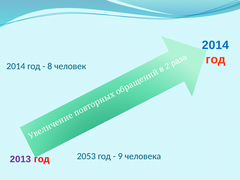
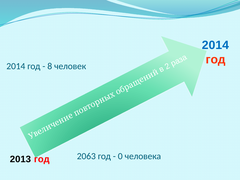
2013 colour: purple -> black
2053: 2053 -> 2063
9: 9 -> 0
